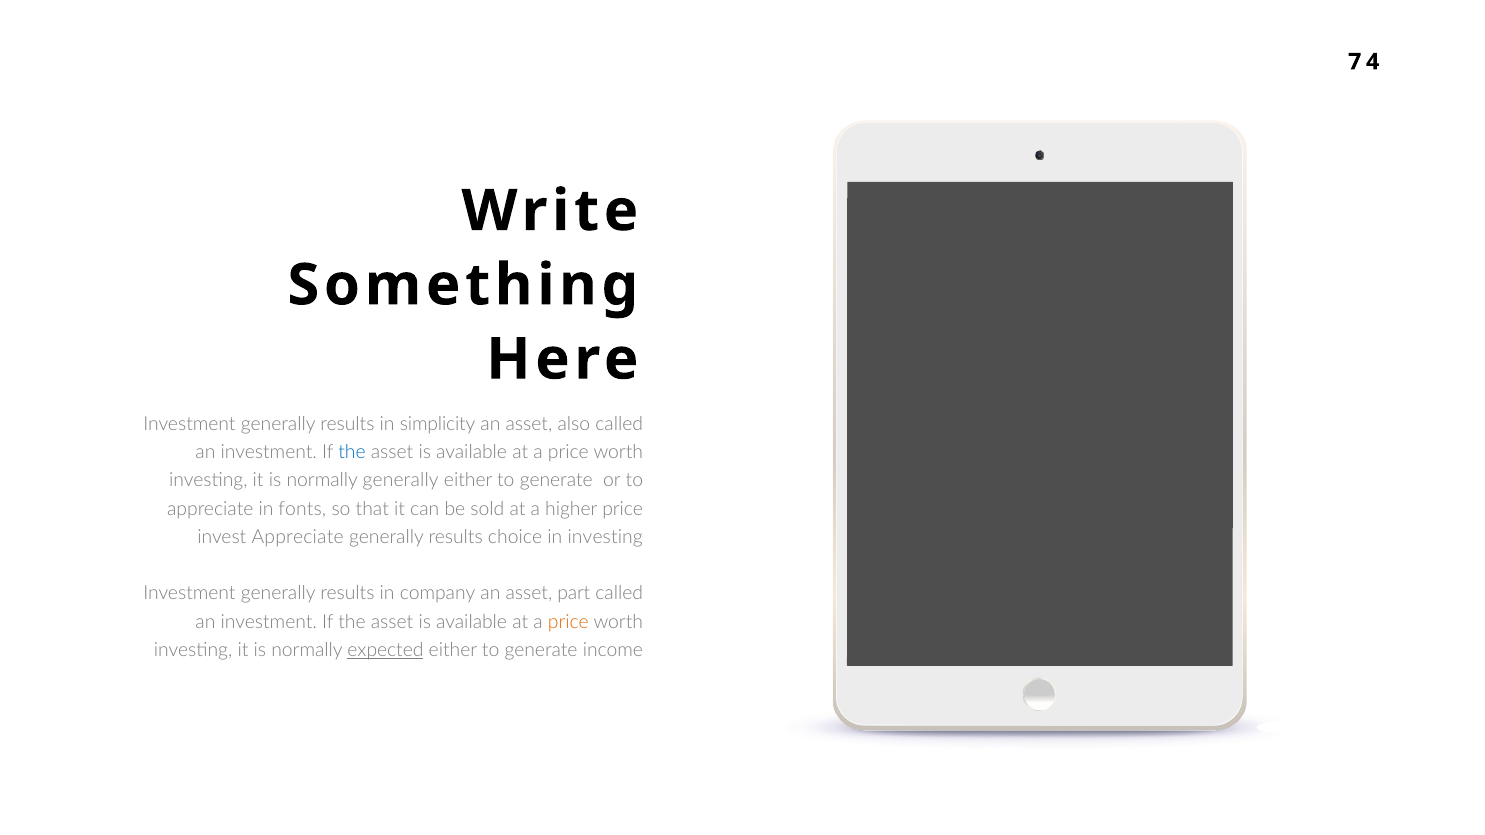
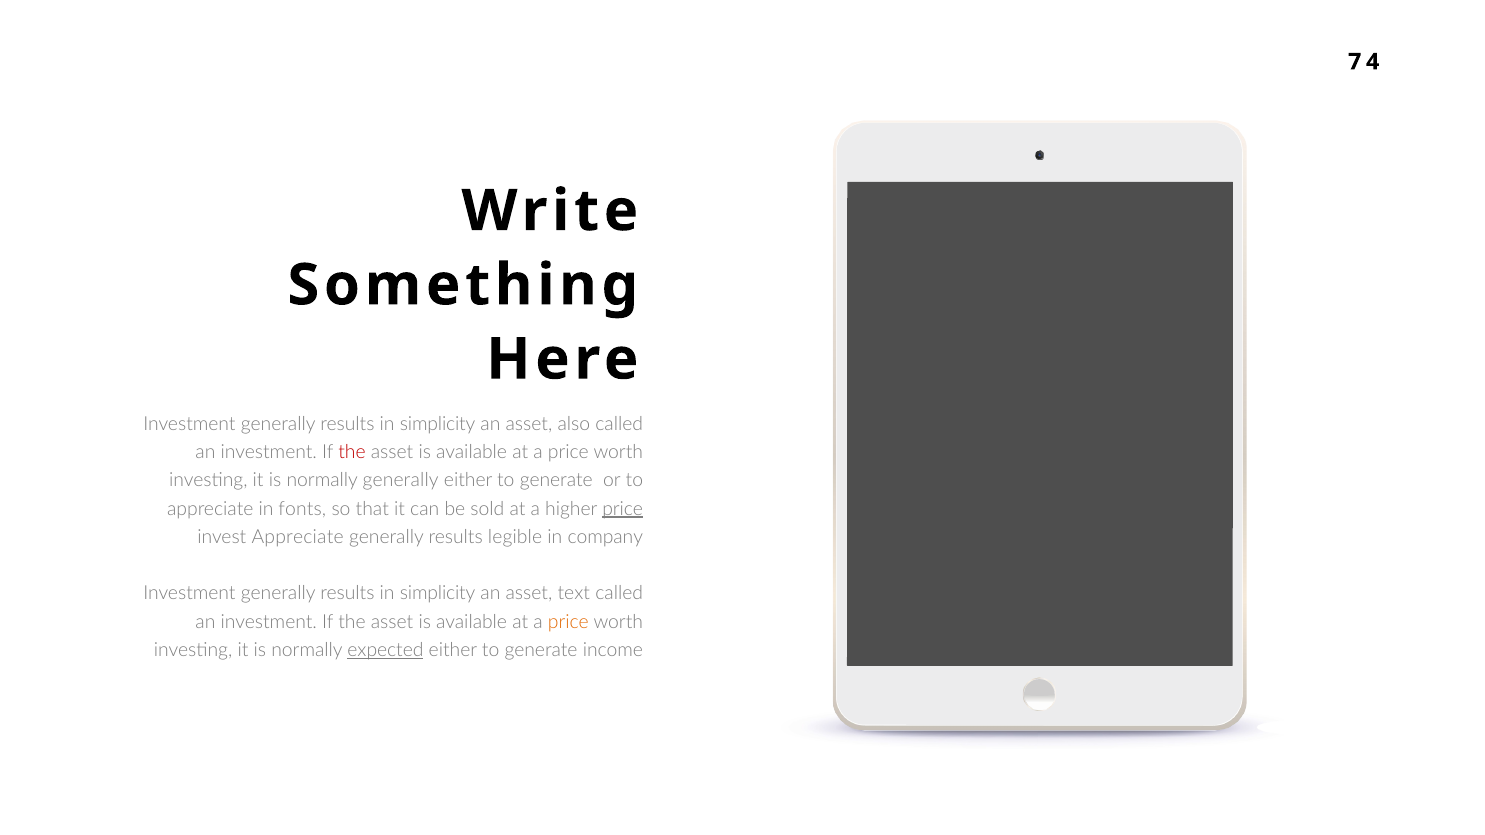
the at (352, 453) colour: blue -> red
price at (623, 509) underline: none -> present
choice: choice -> legible
in investing: investing -> company
company at (438, 594): company -> simplicity
part: part -> text
